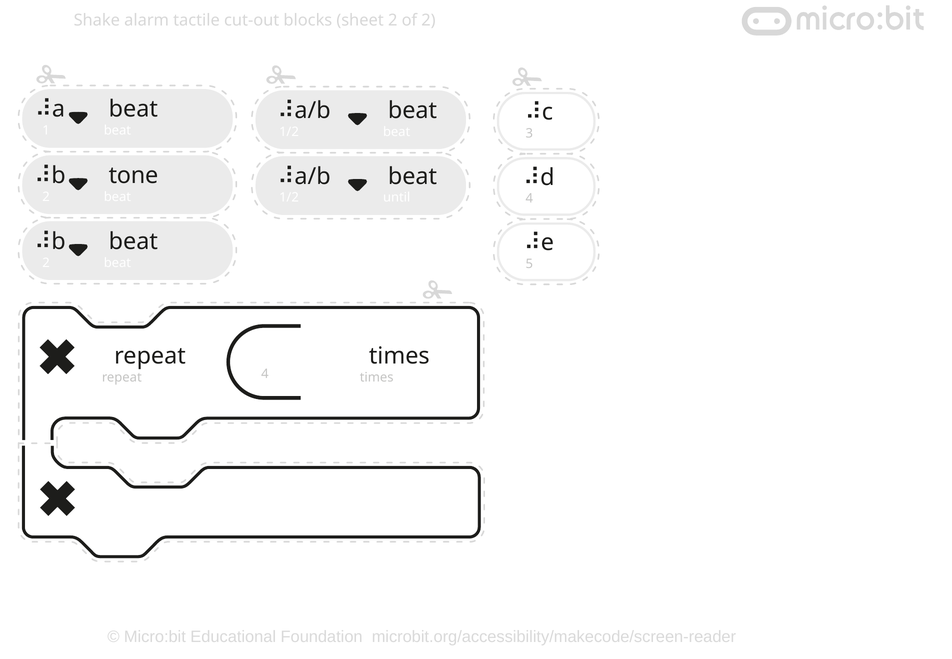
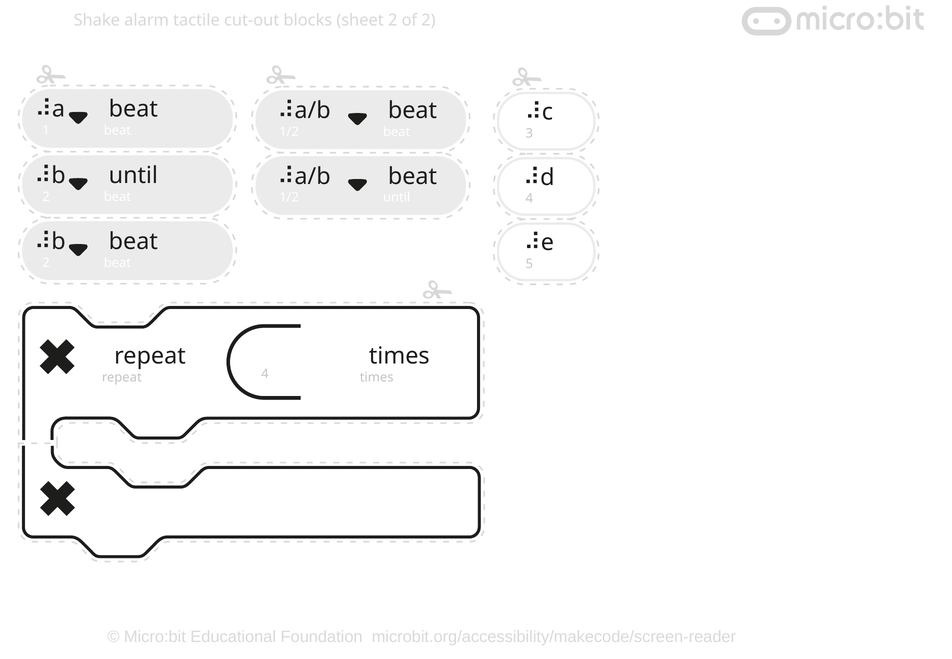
tone at (133, 176): tone -> until
